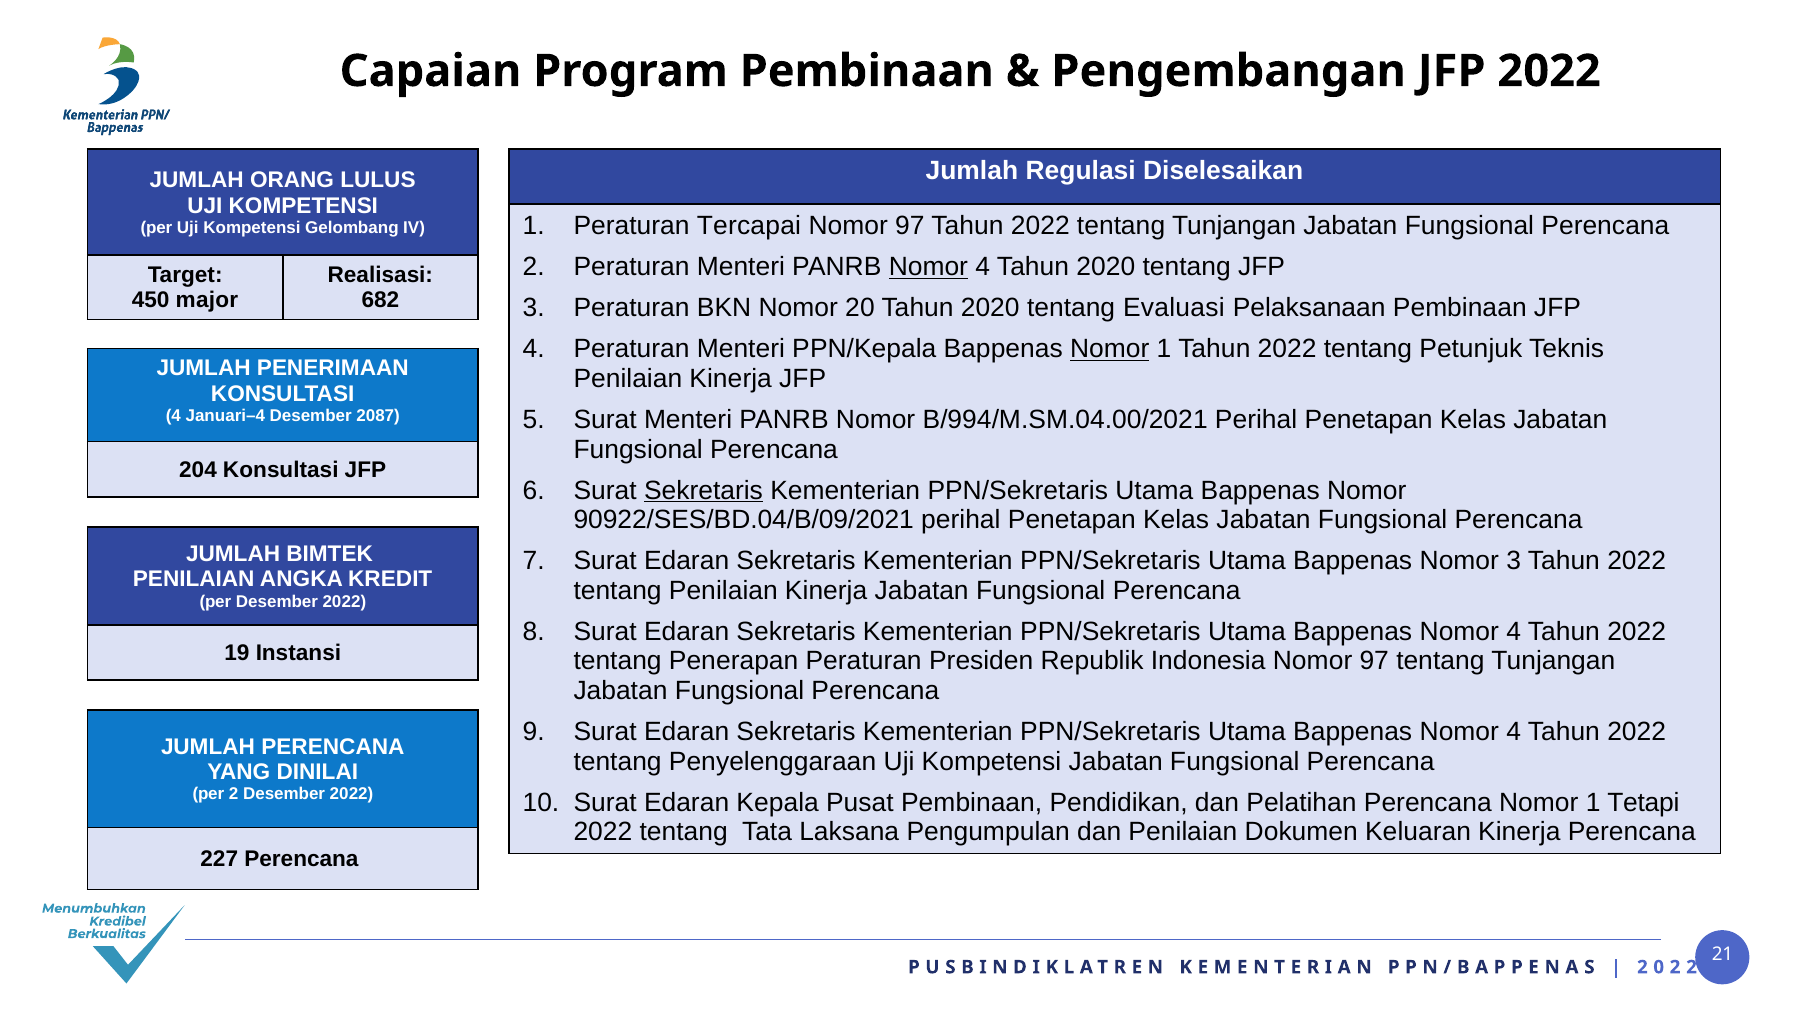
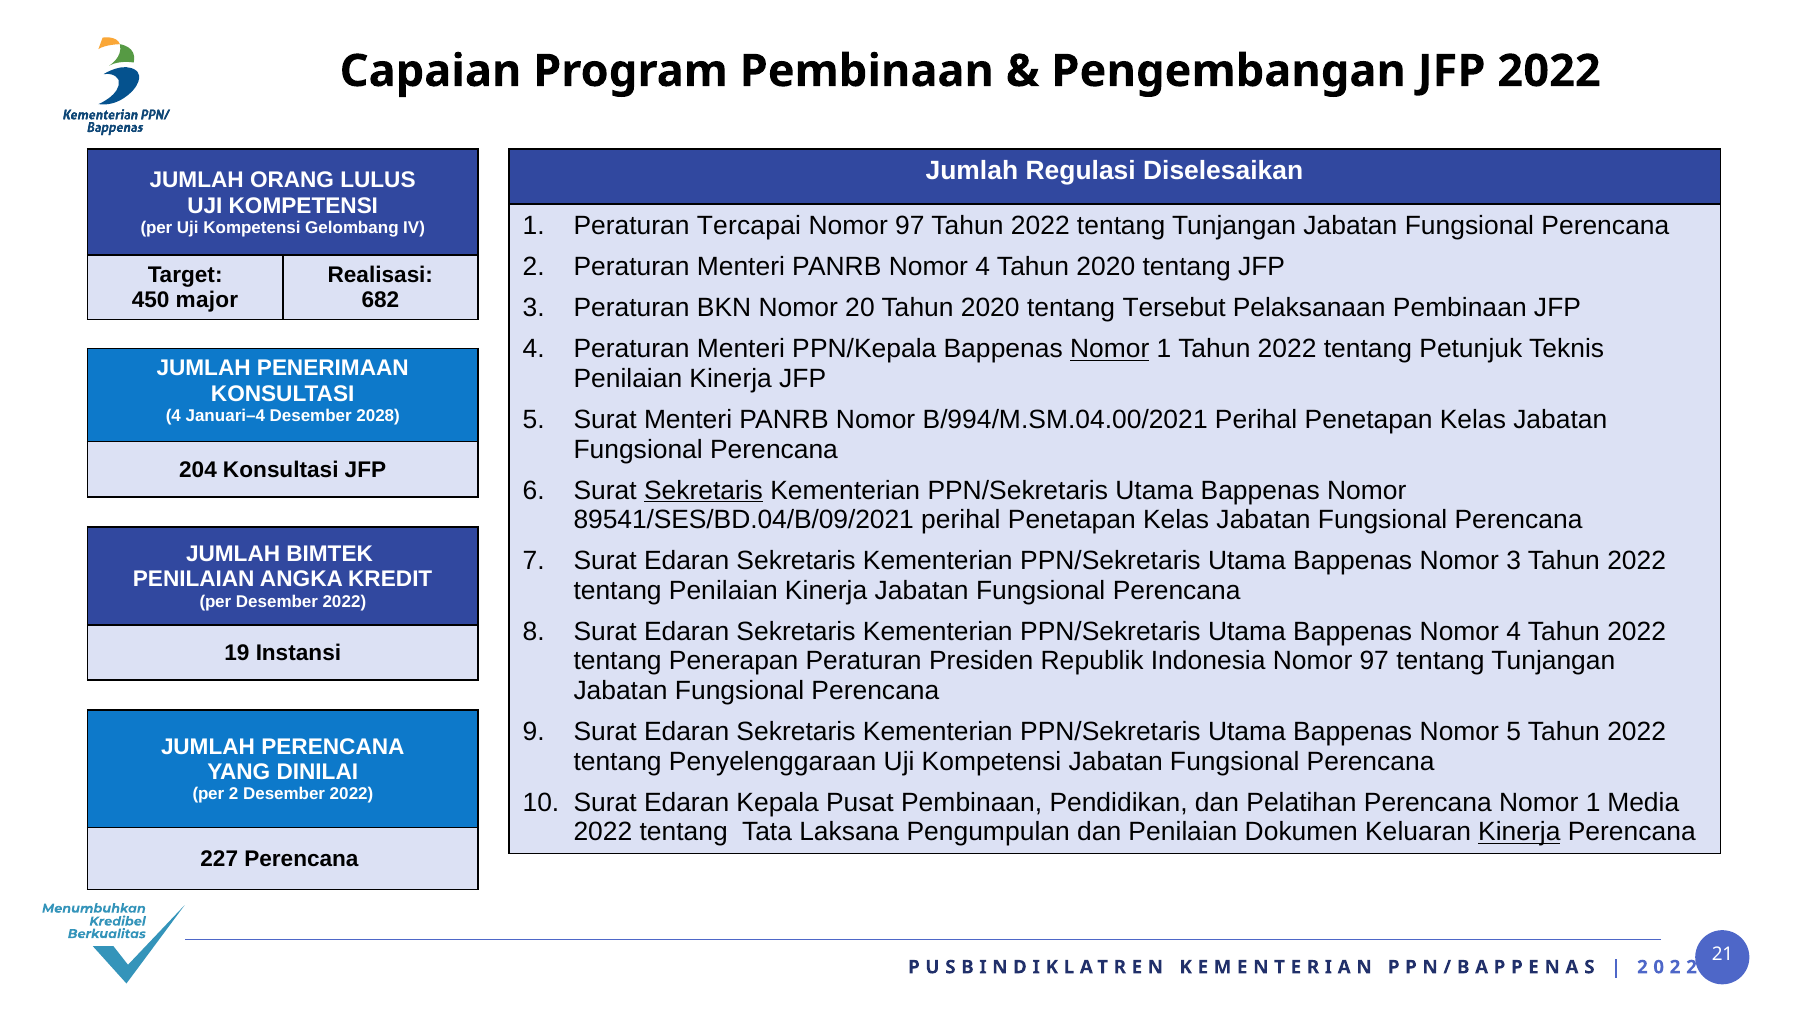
Nomor at (928, 267) underline: present -> none
Evaluasi: Evaluasi -> Tersebut
2087: 2087 -> 2028
90922/SES/BD.04/B/09/2021: 90922/SES/BD.04/B/09/2021 -> 89541/SES/BD.04/B/09/2021
4 at (1514, 732): 4 -> 5
Tetapi: Tetapi -> Media
Kinerja at (1519, 832) underline: none -> present
